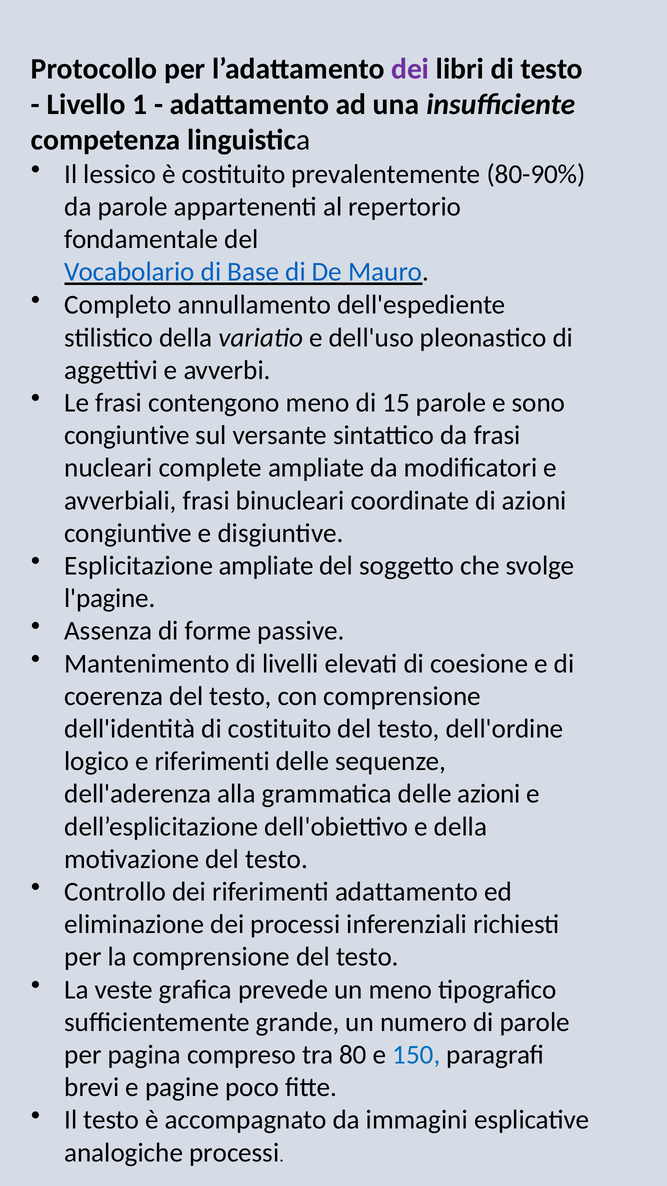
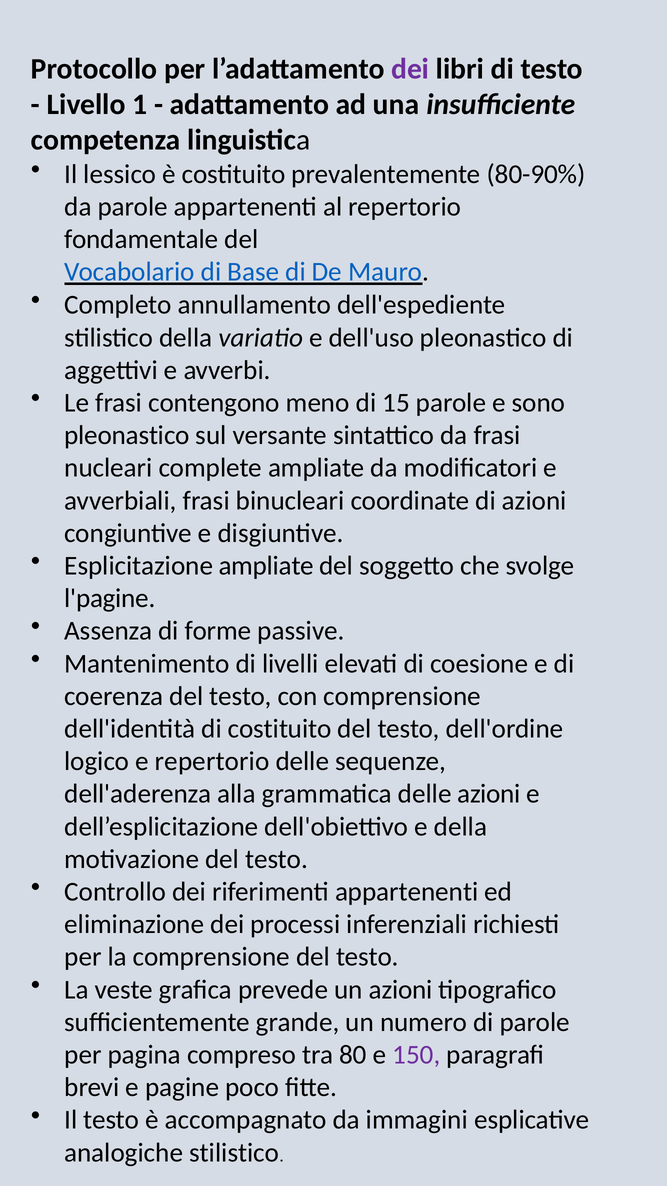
congiuntive at (127, 435): congiuntive -> pleonastico
e riferimenti: riferimenti -> repertorio
riferimenti adattamento: adattamento -> appartenenti
un meno: meno -> azioni
150 colour: blue -> purple
analogiche processi: processi -> stilistico
